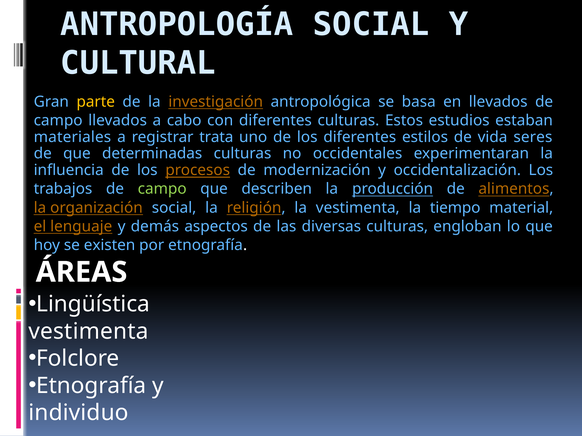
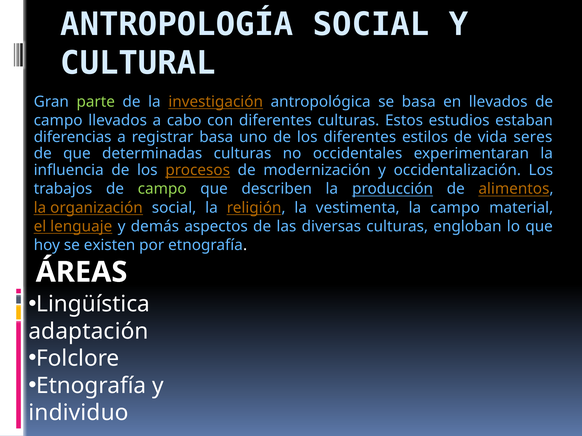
parte colour: yellow -> light green
materiales: materiales -> diferencias
registrar trata: trata -> basa
la tiempo: tiempo -> campo
vestimenta at (88, 332): vestimenta -> adaptación
